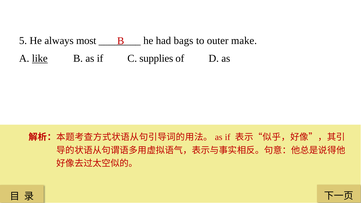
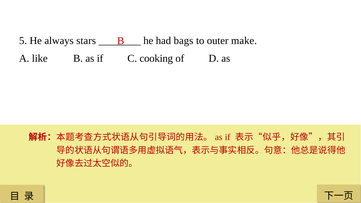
most: most -> stars
like underline: present -> none
supplies: supplies -> cooking
